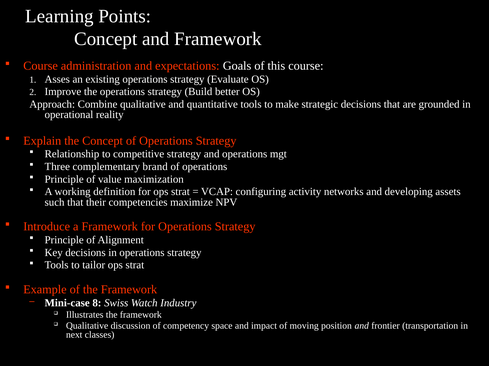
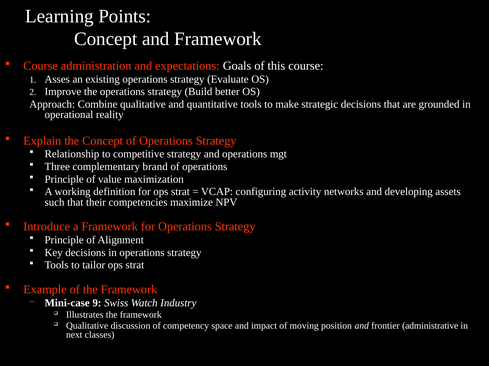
8: 8 -> 9
transportation: transportation -> administrative
